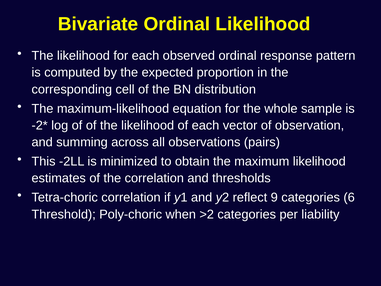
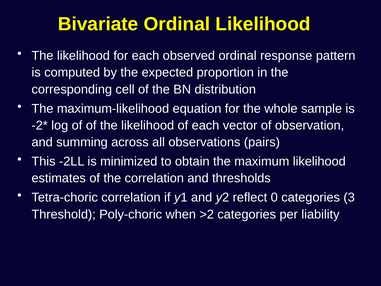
9: 9 -> 0
6: 6 -> 3
